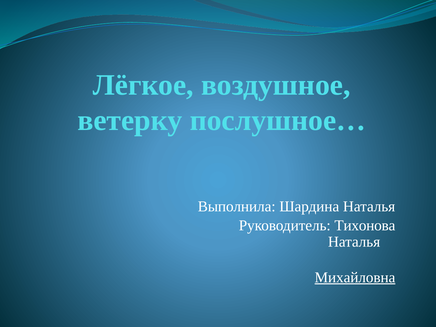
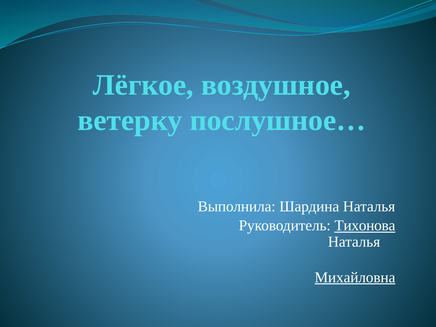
Тихонова underline: none -> present
